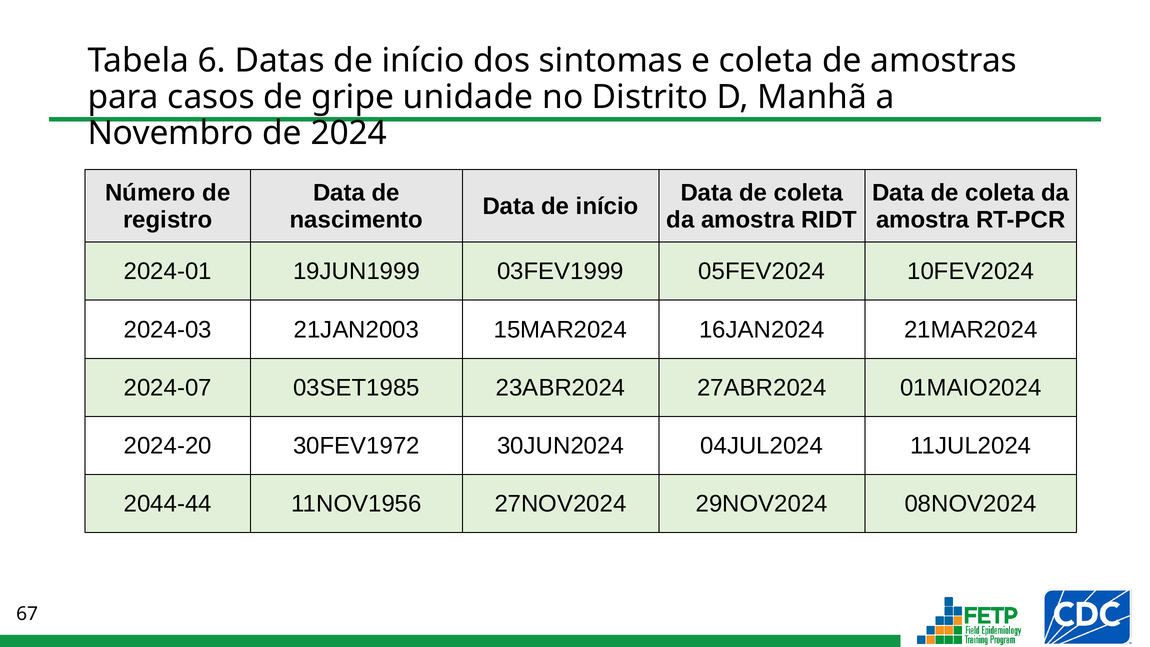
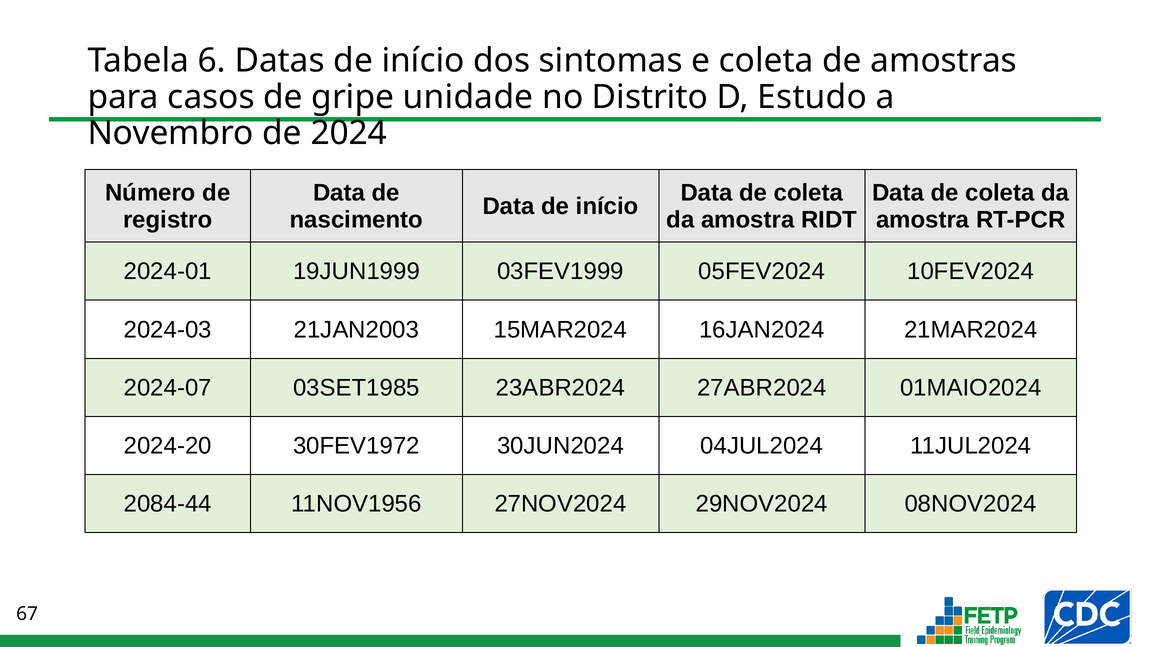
Manhã: Manhã -> Estudo
2044-44: 2044-44 -> 2084-44
